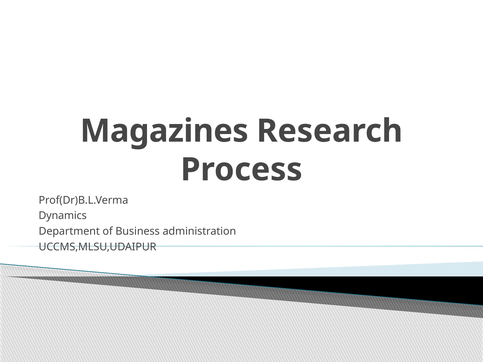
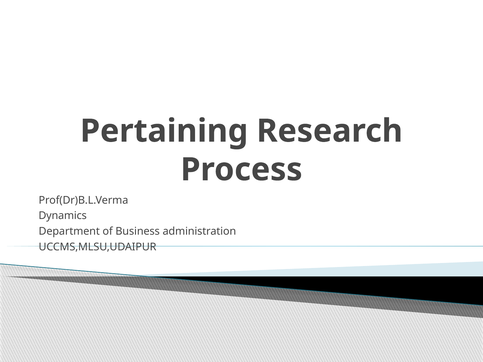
Magazines: Magazines -> Pertaining
